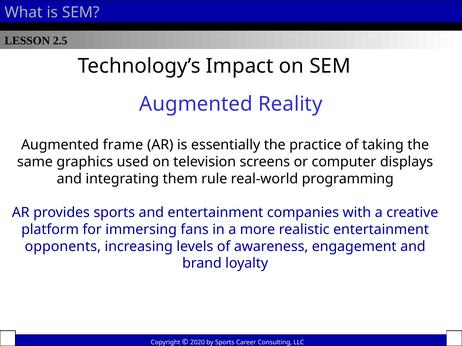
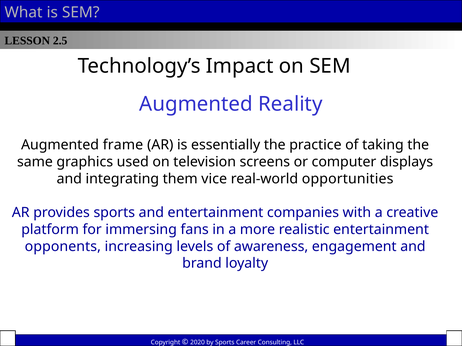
rule: rule -> vice
programming: programming -> opportunities
